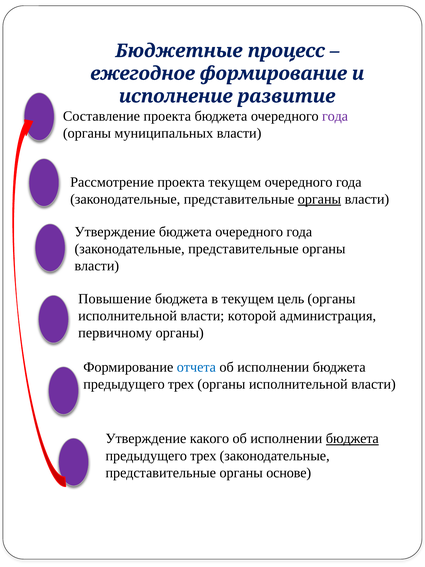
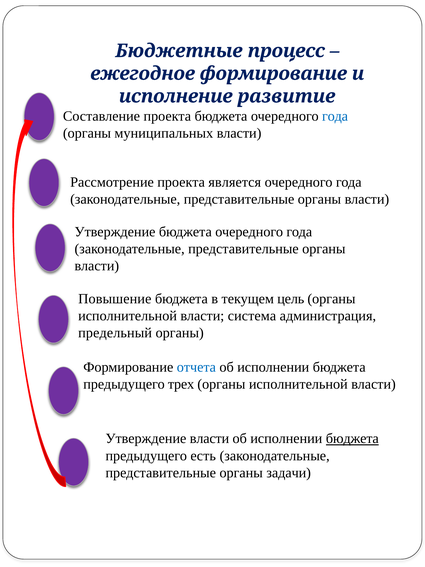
года at (335, 116) colour: purple -> blue
проекта текущем: текущем -> является
органы at (319, 199) underline: present -> none
которой: которой -> система
первичному: первичному -> предельный
Утверждение какого: какого -> власти
трех at (203, 455): трех -> есть
основе: основе -> задачи
